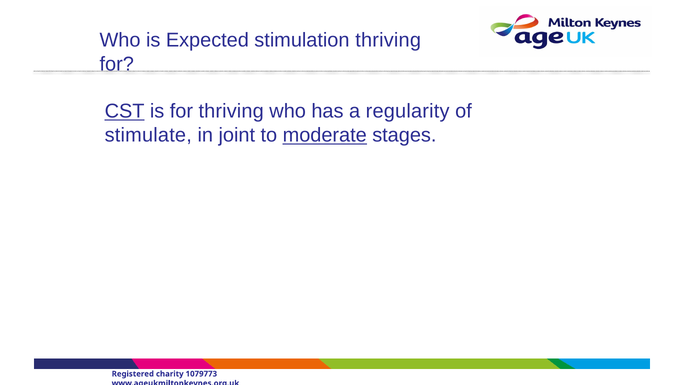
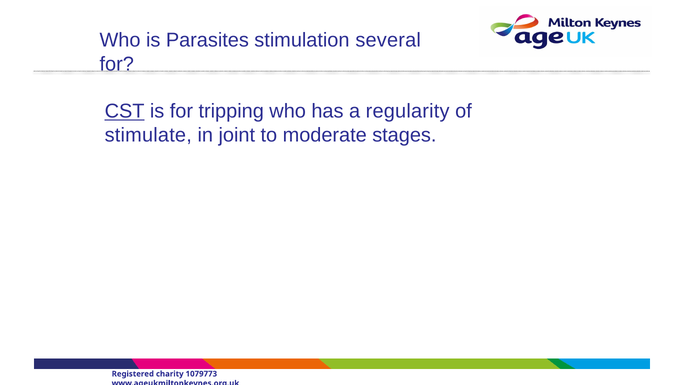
Expected: Expected -> Parasites
stimulation thriving: thriving -> several
for thriving: thriving -> tripping
moderate underline: present -> none
